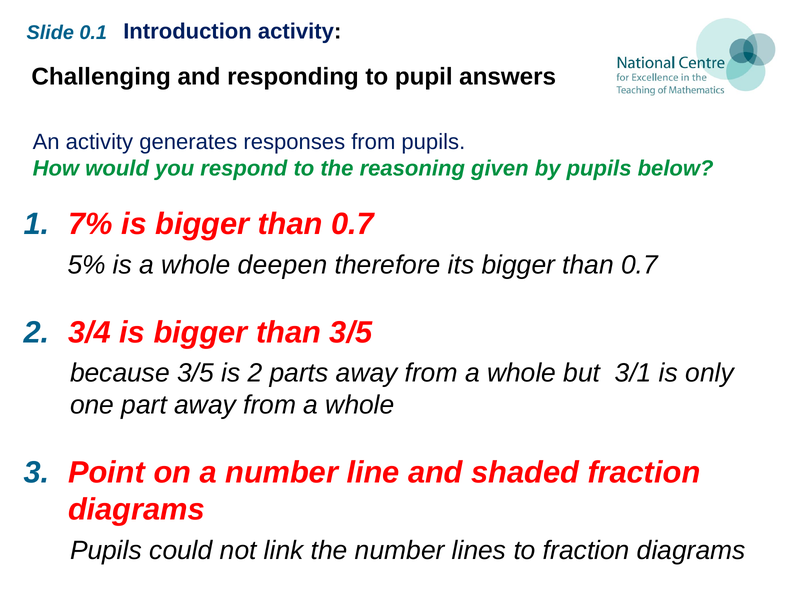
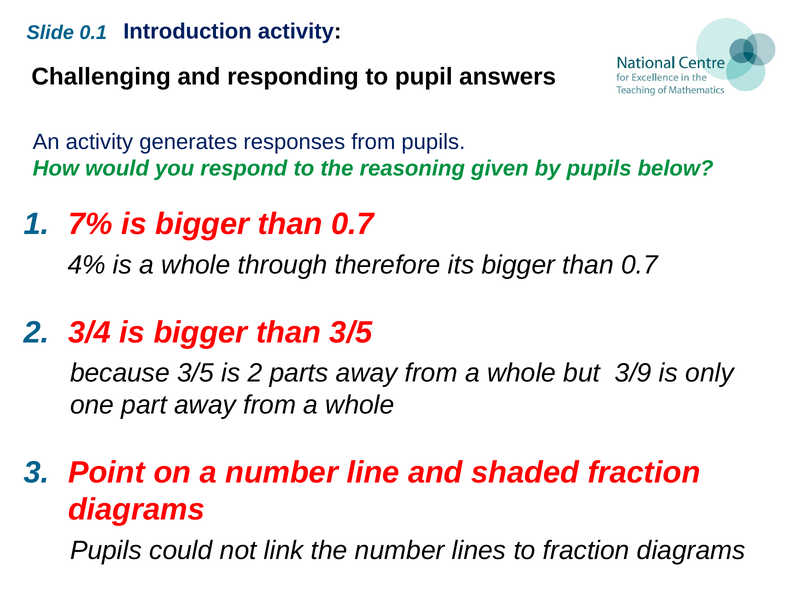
5%: 5% -> 4%
deepen: deepen -> through
3/1: 3/1 -> 3/9
